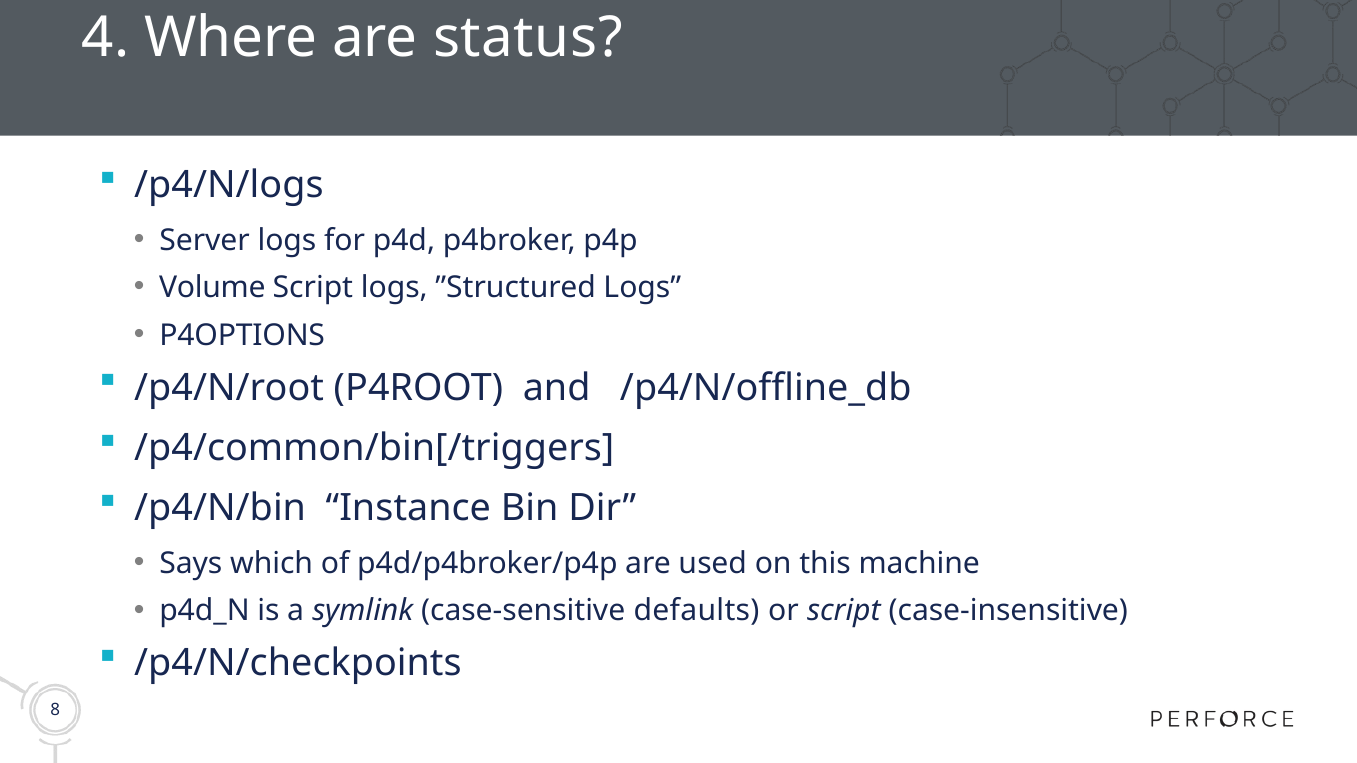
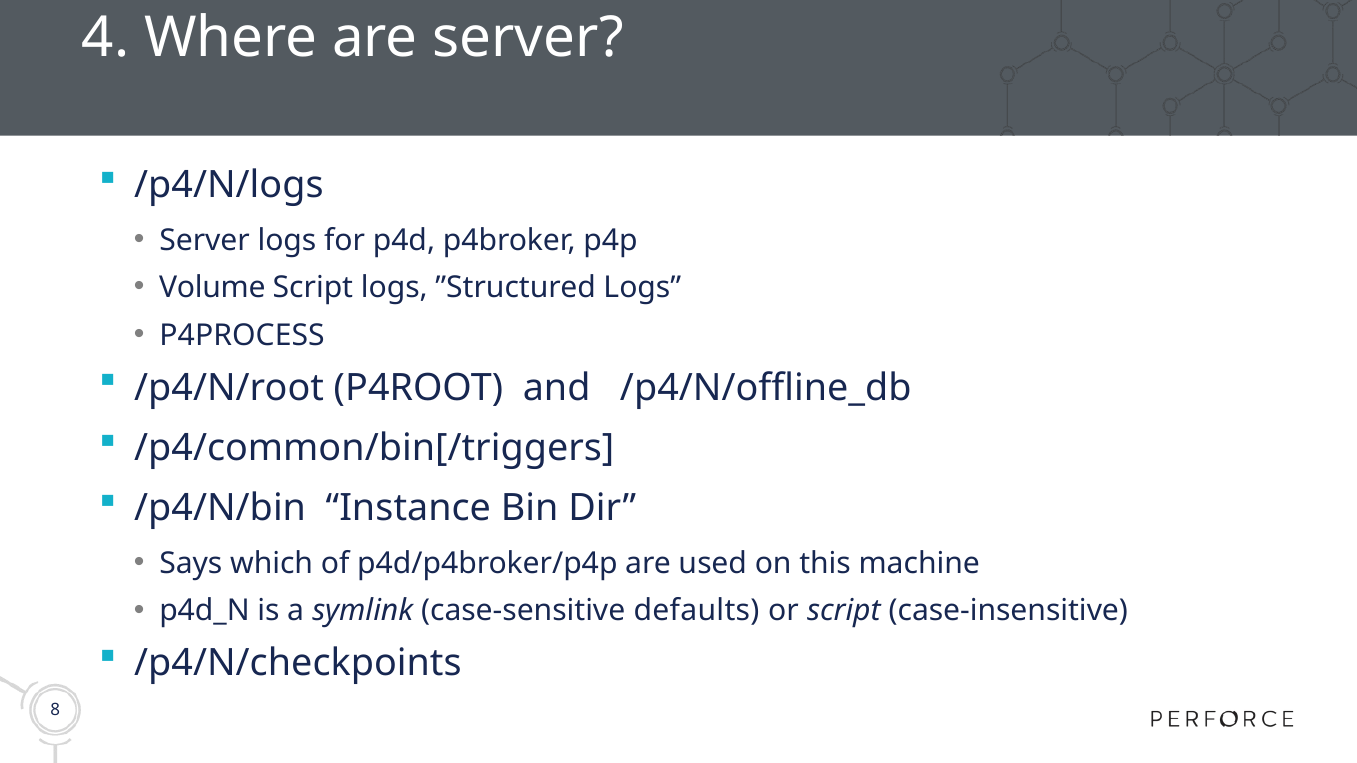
are status: status -> server
P4OPTIONS: P4OPTIONS -> P4PROCESS
